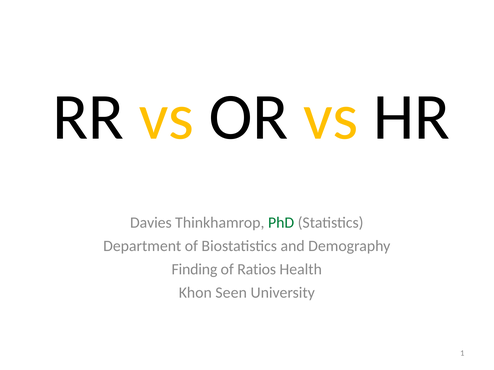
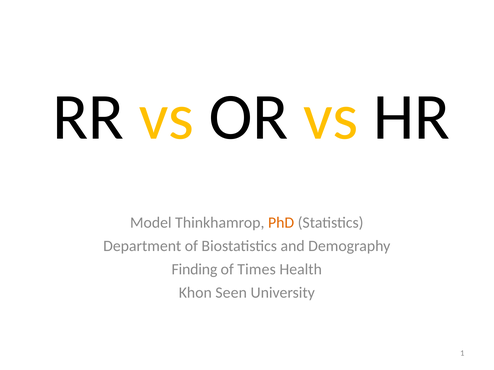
Davies: Davies -> Model
PhD colour: green -> orange
Ratios: Ratios -> Times
